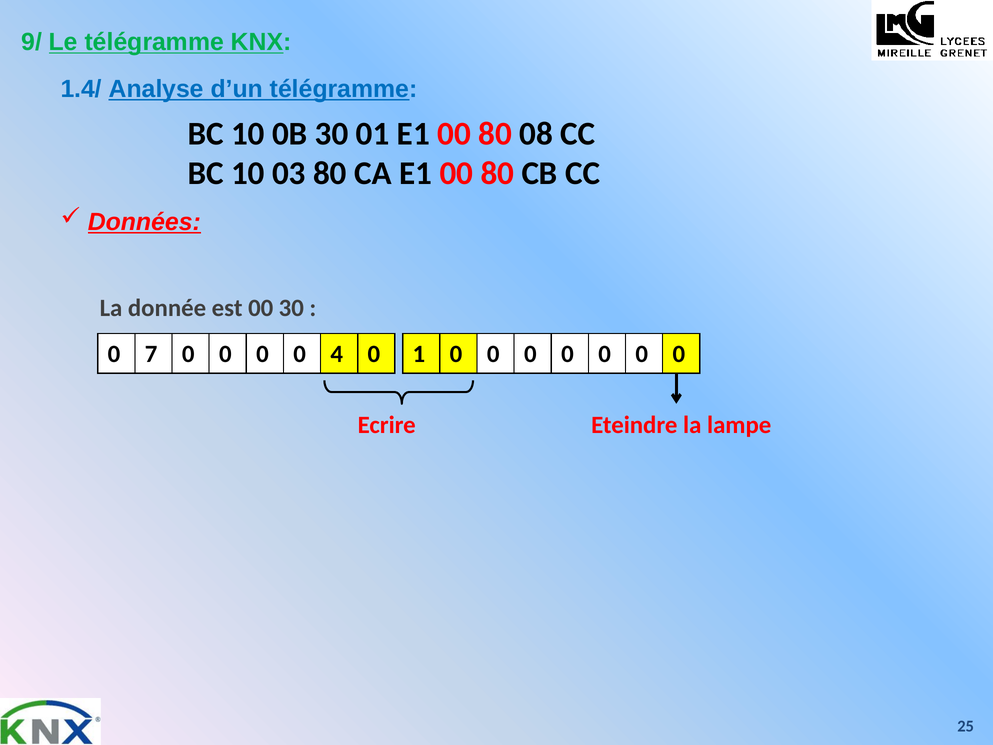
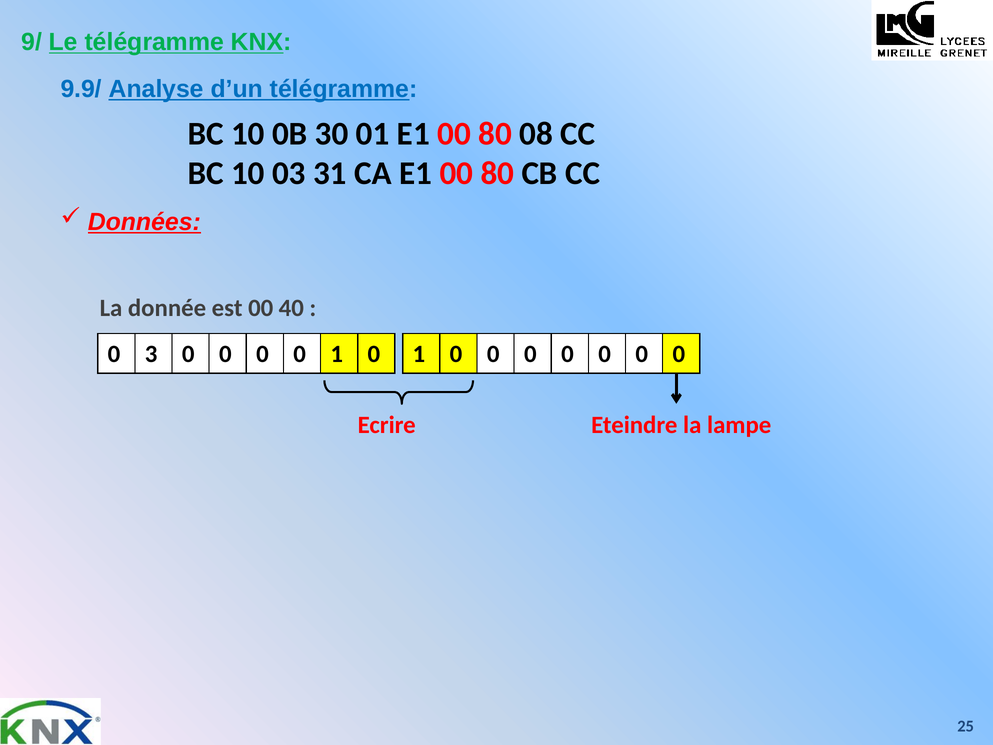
1.4/: 1.4/ -> 9.9/
03 80: 80 -> 31
00 30: 30 -> 40
7: 7 -> 3
0 4: 4 -> 1
